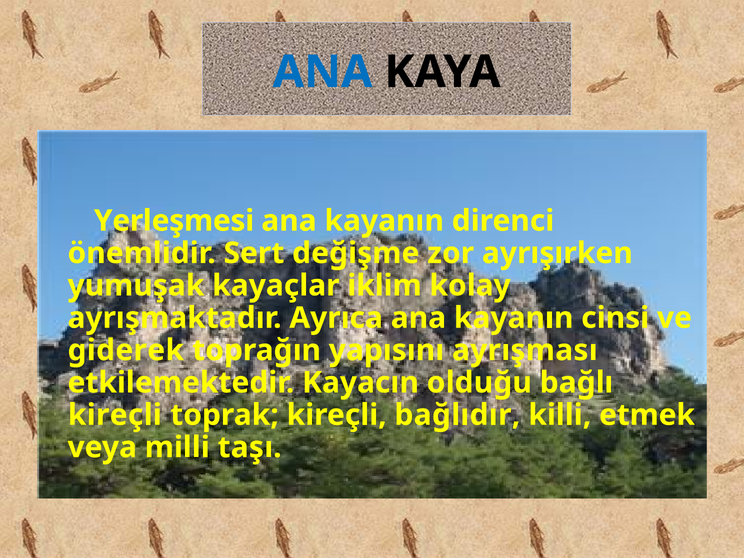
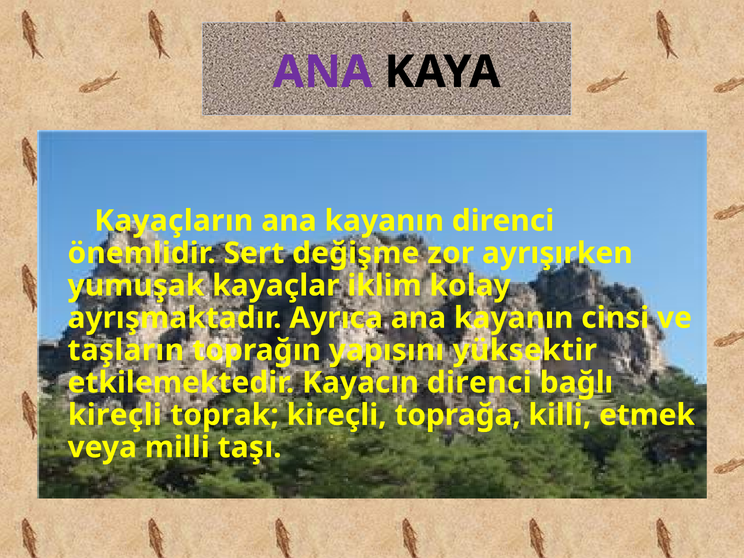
ANA at (323, 72) colour: blue -> purple
Yerleşmesi: Yerleşmesi -> Kayaçların
giderek: giderek -> taşların
ayrışması: ayrışması -> yüksektir
Kayacın olduğu: olduğu -> direnci
bağlıdır: bağlıdır -> toprağa
